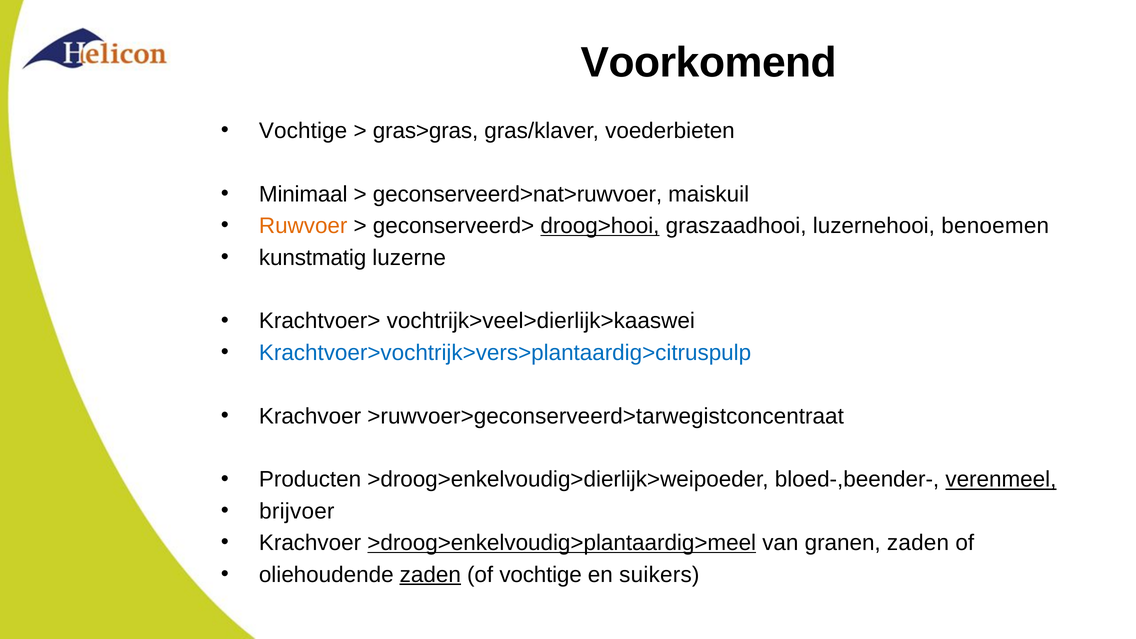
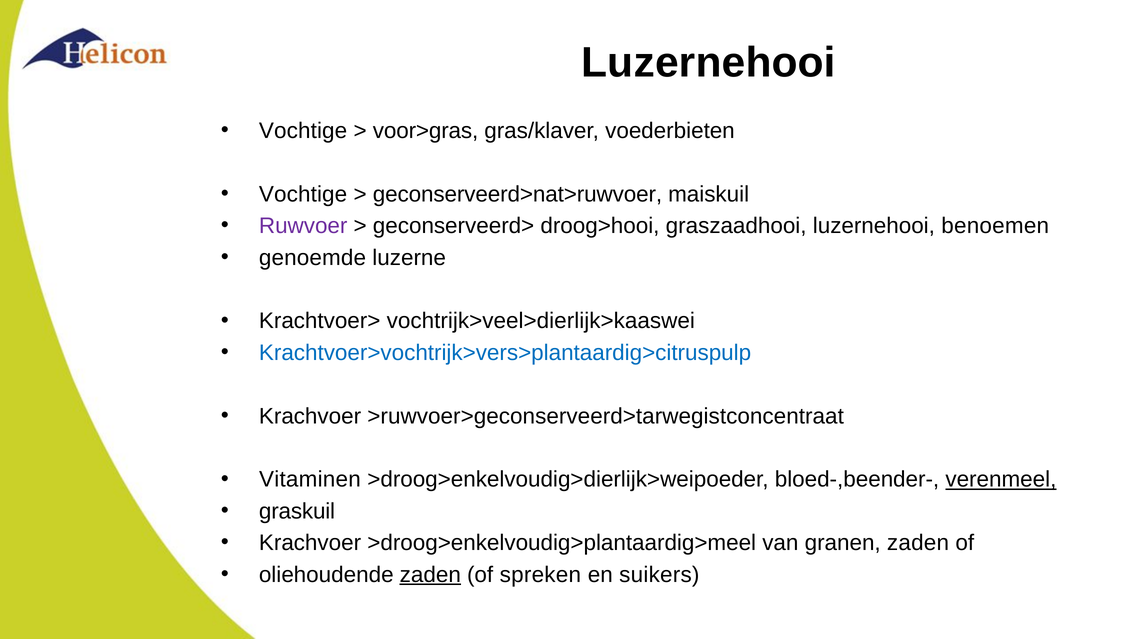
Voorkomend at (709, 63): Voorkomend -> Luzernehooi
gras>gras: gras>gras -> voor>gras
Minimaal at (303, 194): Minimaal -> Vochtige
Ruwvoer colour: orange -> purple
droog>hooi underline: present -> none
kunstmatig: kunstmatig -> genoemde
Producten: Producten -> Vitaminen
brijvoer: brijvoer -> graskuil
>droog>enkelvoudig>plantaardig>meel underline: present -> none
of vochtige: vochtige -> spreken
